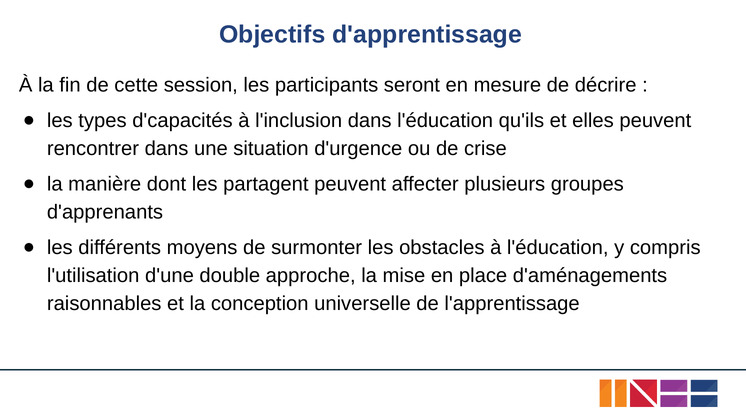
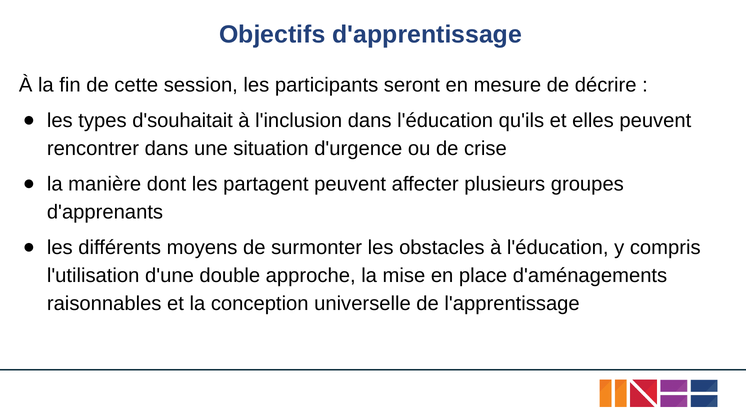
d'capacités: d'capacités -> d'souhaitait
